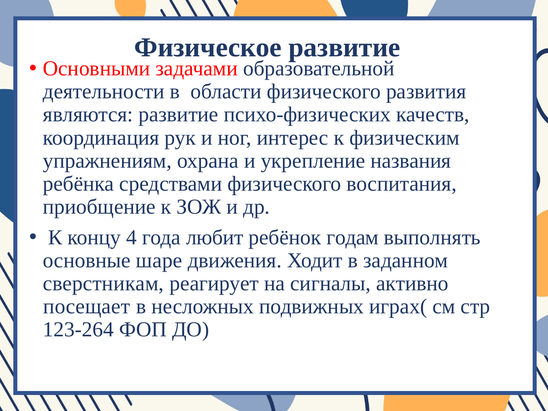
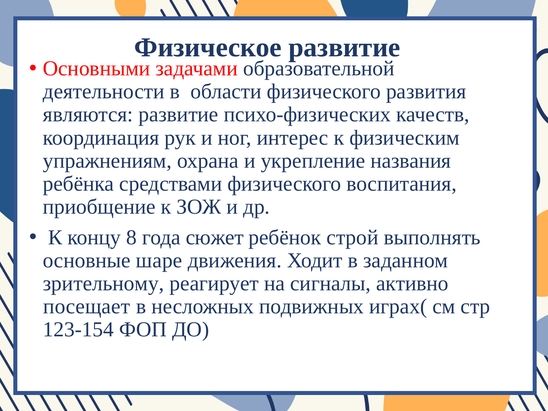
4: 4 -> 8
любит: любит -> сюжет
годам: годам -> строй
сверстникам: сверстникам -> зрительному
123-264: 123-264 -> 123-154
